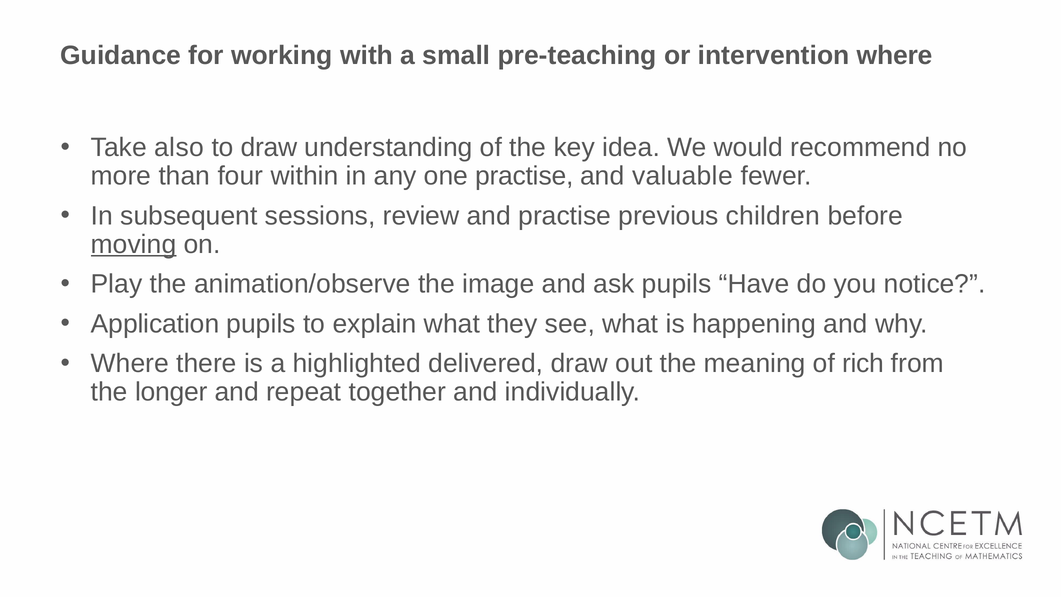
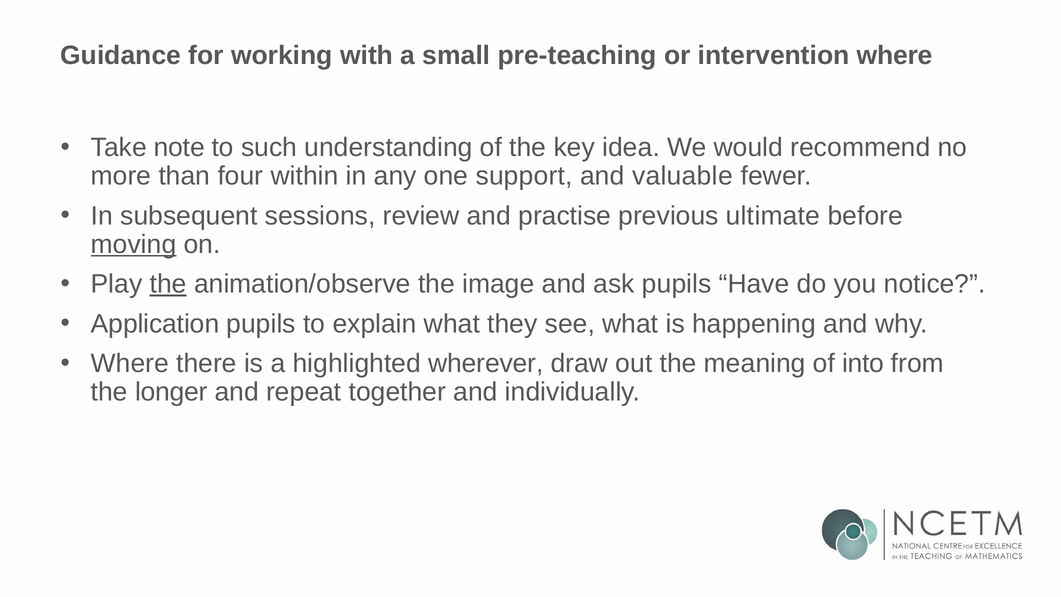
also: also -> note
to draw: draw -> such
one practise: practise -> support
children: children -> ultimate
the at (168, 284) underline: none -> present
delivered: delivered -> wherever
rich: rich -> into
